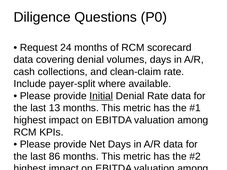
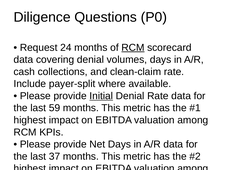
RCM at (133, 48) underline: none -> present
13: 13 -> 59
86: 86 -> 37
